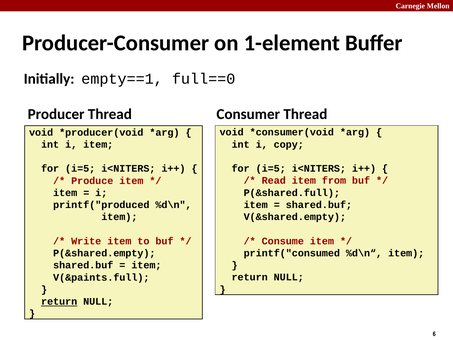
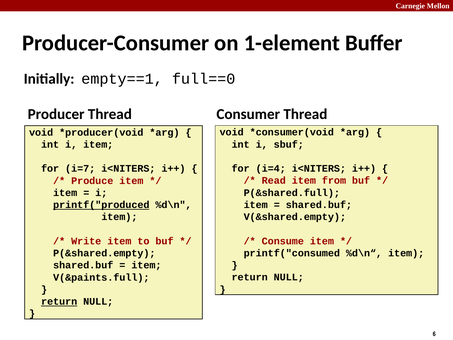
copy: copy -> sbuf
i=5 at (271, 168): i=5 -> i=4
i=5 at (80, 169): i=5 -> i=7
printf("produced underline: none -> present
